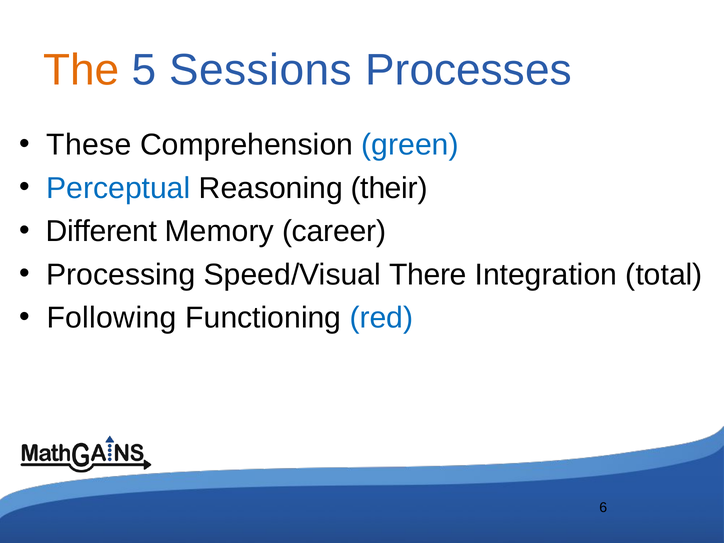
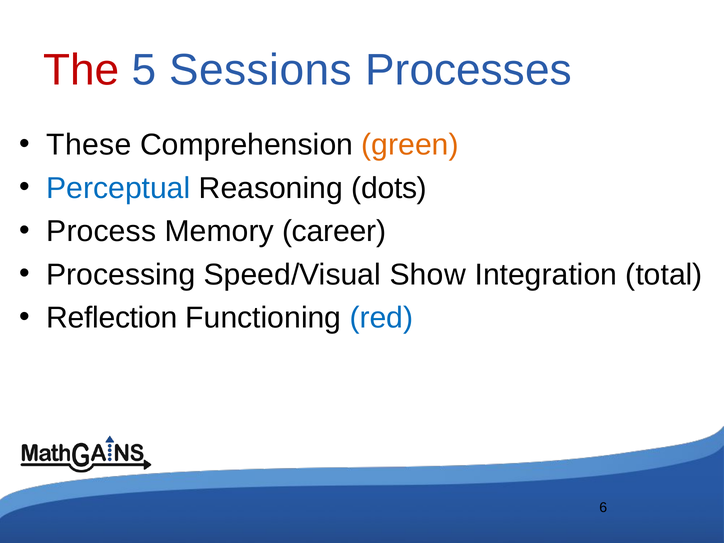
The colour: orange -> red
green colour: blue -> orange
their: their -> dots
Different: Different -> Process
There: There -> Show
Following: Following -> Reflection
